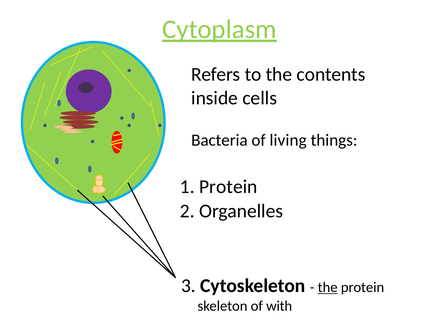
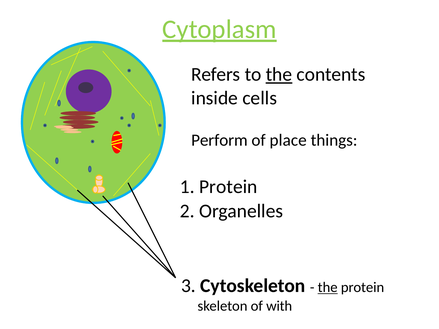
the at (279, 75) underline: none -> present
Bacteria: Bacteria -> Perform
living: living -> place
